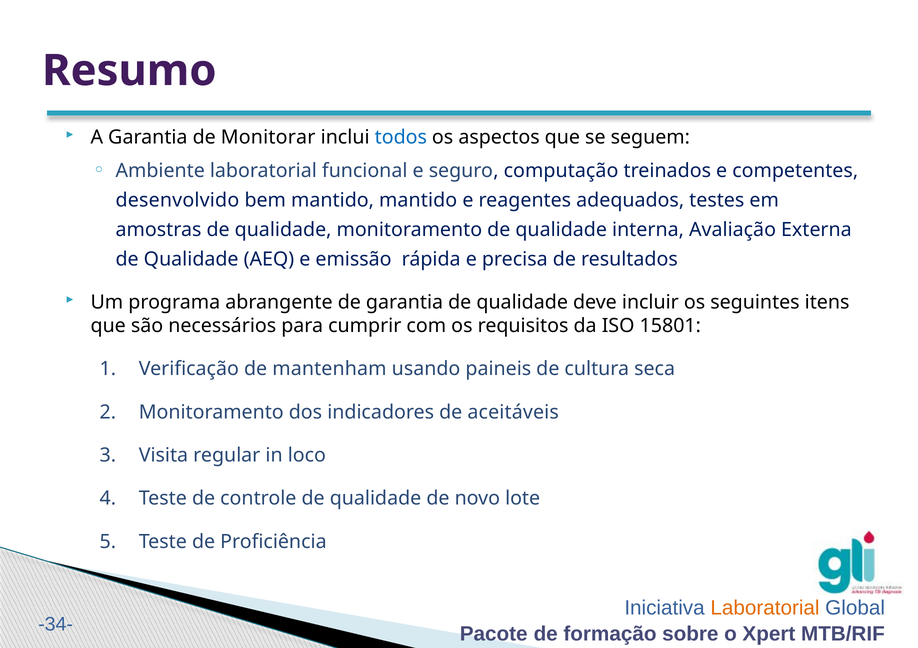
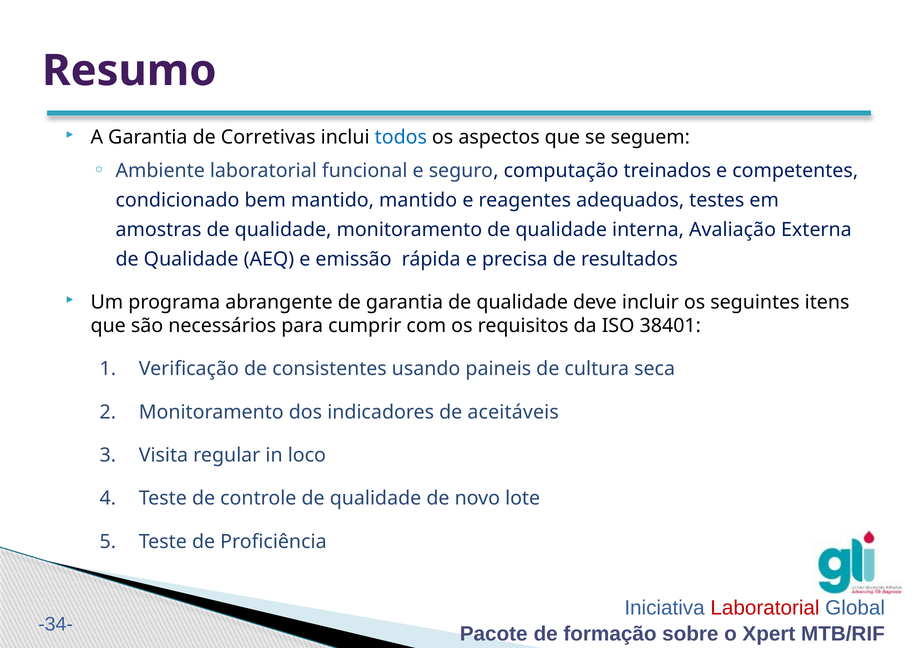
Monitorar: Monitorar -> Corretivas
desenvolvido: desenvolvido -> condicionado
15801: 15801 -> 38401
mantenham: mantenham -> consistentes
Laboratorial at (765, 608) colour: orange -> red
